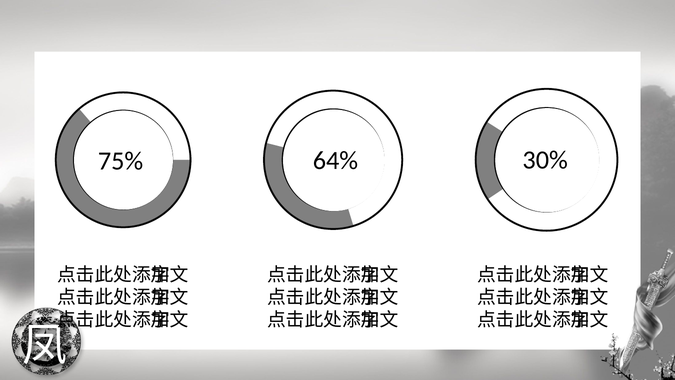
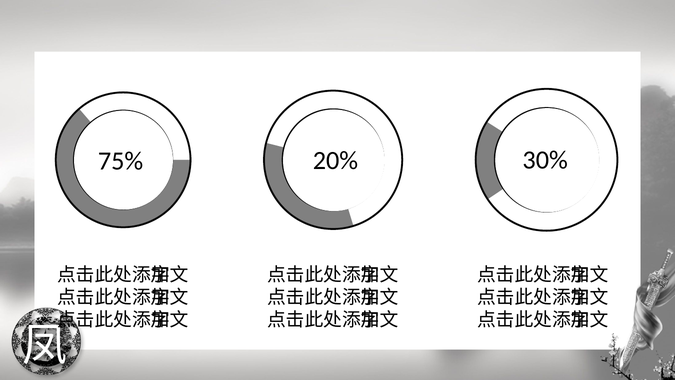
64%: 64% -> 20%
